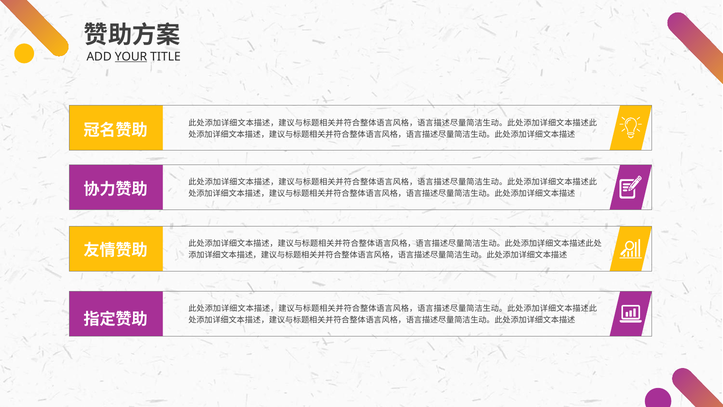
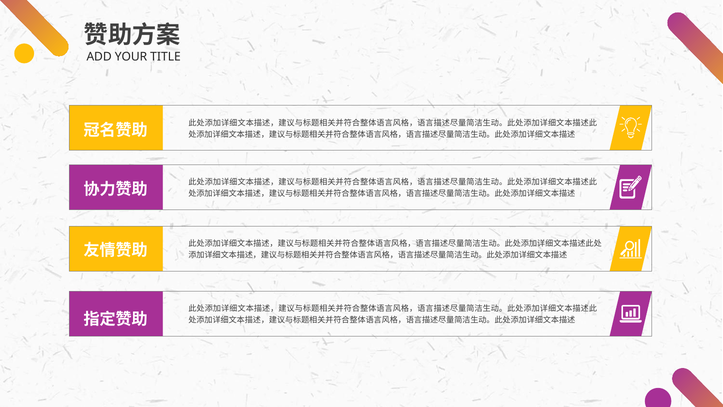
YOUR underline: present -> none
